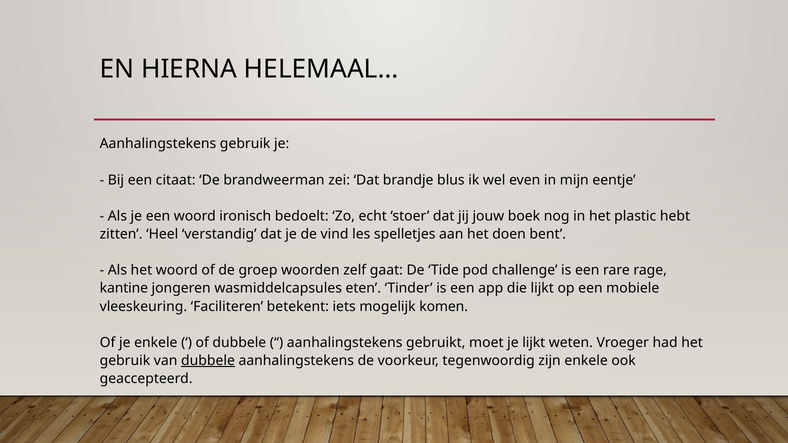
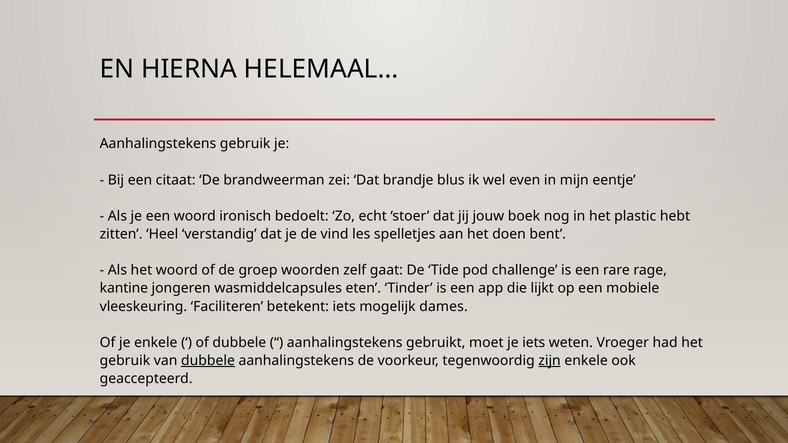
komen: komen -> dames
je lijkt: lijkt -> iets
zijn underline: none -> present
